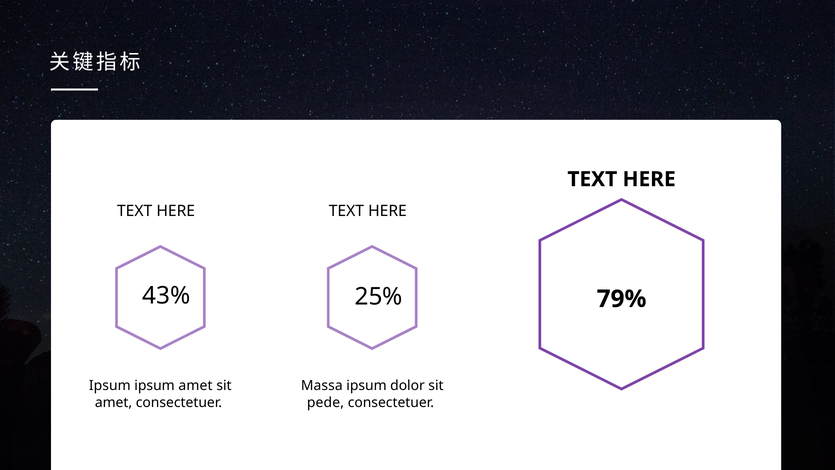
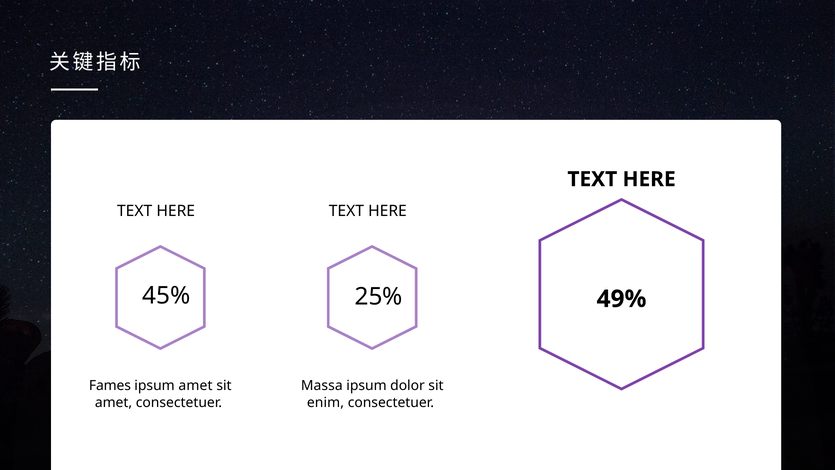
43%: 43% -> 45%
79%: 79% -> 49%
Ipsum at (110, 386): Ipsum -> Fames
pede: pede -> enim
